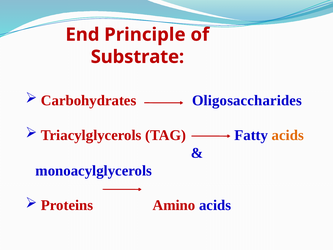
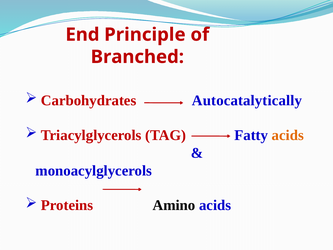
Substrate: Substrate -> Branched
Oligosaccharides: Oligosaccharides -> Autocatalytically
Amino colour: red -> black
